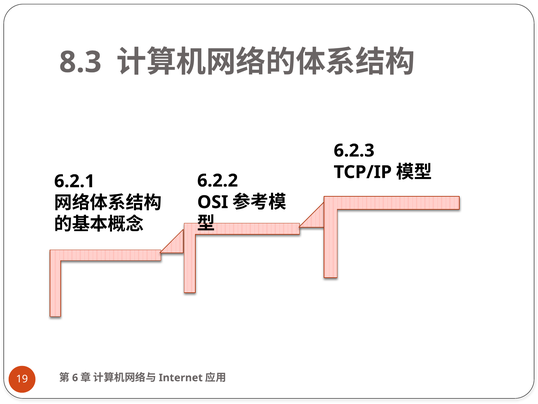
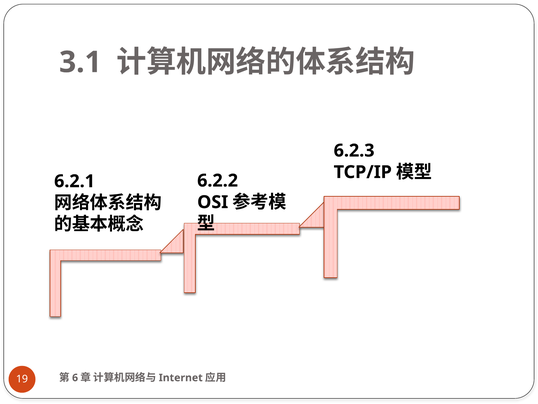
8.3: 8.3 -> 3.1
